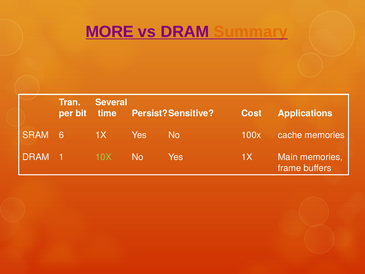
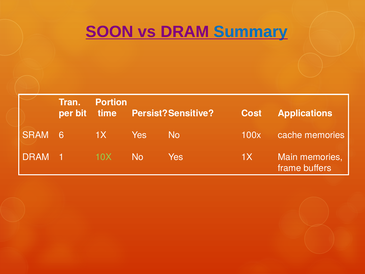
MORE: MORE -> SOON
Summary colour: orange -> blue
Several: Several -> Portion
